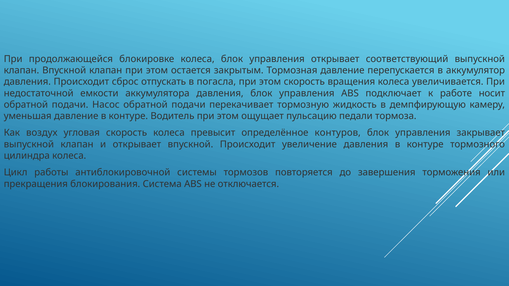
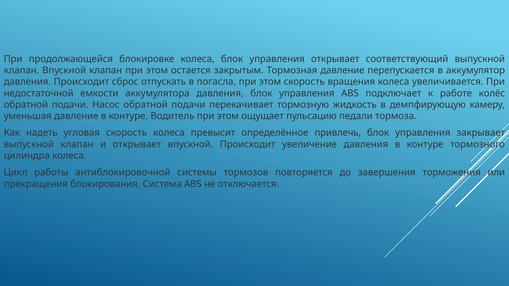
носит: носит -> колёс
воздух: воздух -> надеть
контуров: контуров -> привлечь
